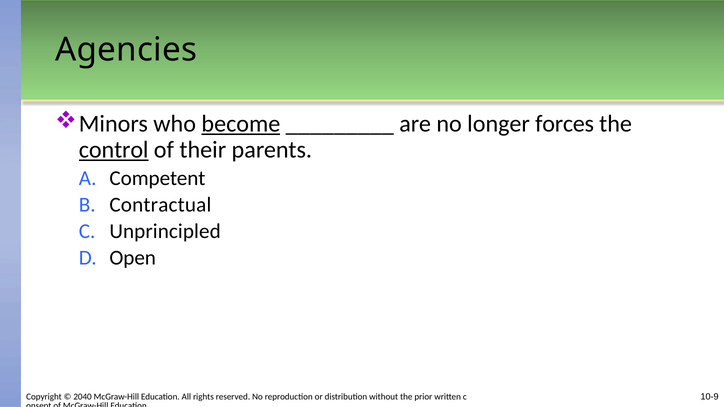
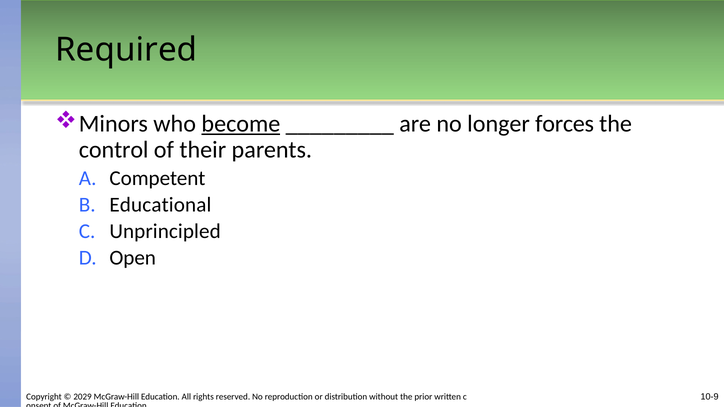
Agencies: Agencies -> Required
control underline: present -> none
Contractual: Contractual -> Educational
2040: 2040 -> 2029
